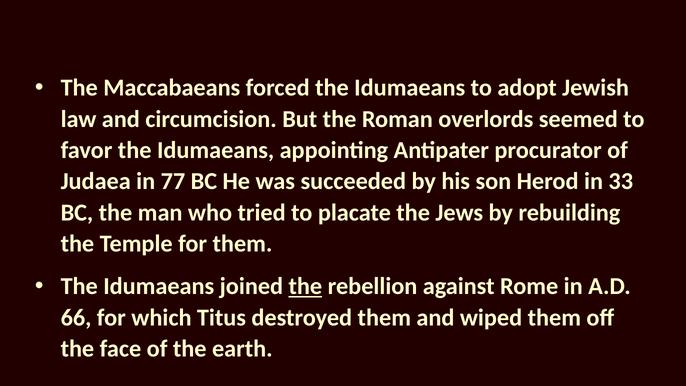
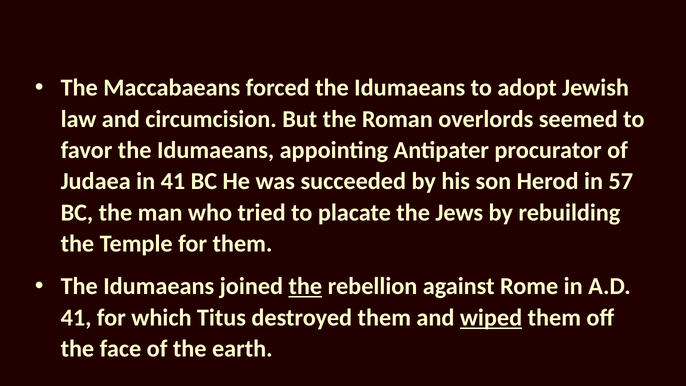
in 77: 77 -> 41
33: 33 -> 57
66 at (76, 318): 66 -> 41
wiped underline: none -> present
